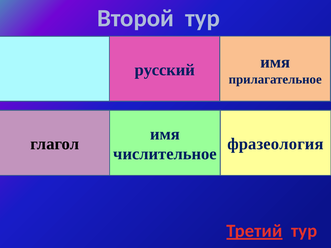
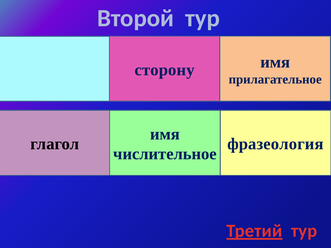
русский: русский -> сторону
